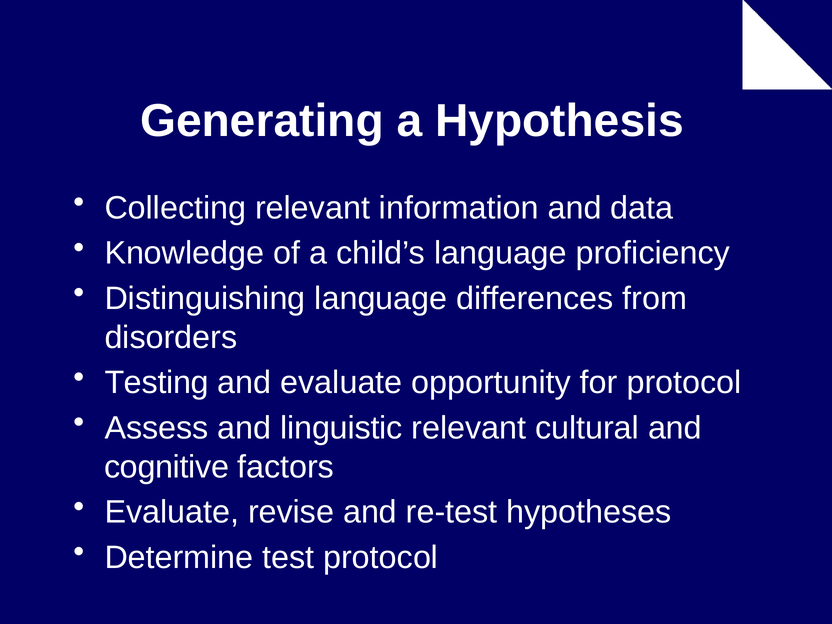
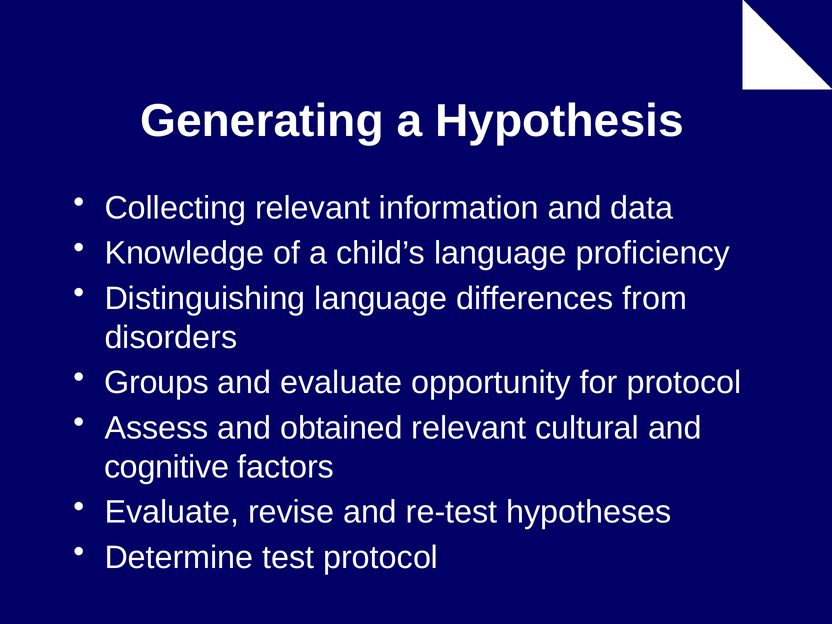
Testing: Testing -> Groups
linguistic: linguistic -> obtained
